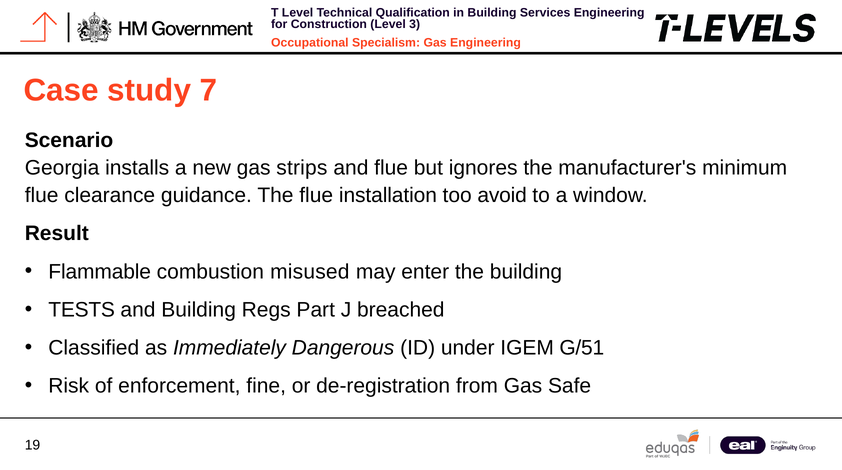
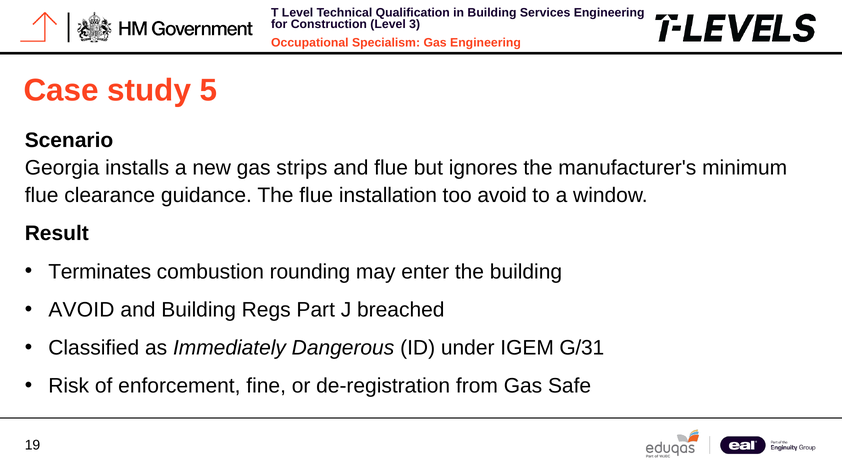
7: 7 -> 5
Flammable: Flammable -> Terminates
misused: misused -> rounding
TESTS at (82, 310): TESTS -> AVOID
G/51: G/51 -> G/31
